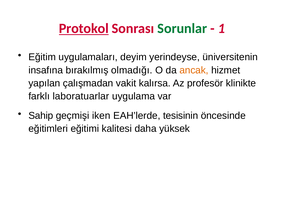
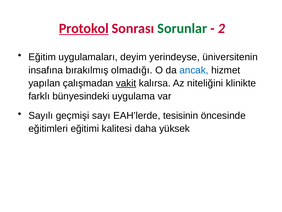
1: 1 -> 2
ancak colour: orange -> blue
vakit underline: none -> present
profesör: profesör -> niteliğini
laboratuarlar: laboratuarlar -> bünyesindeki
Sahip: Sahip -> Sayılı
iken: iken -> sayı
